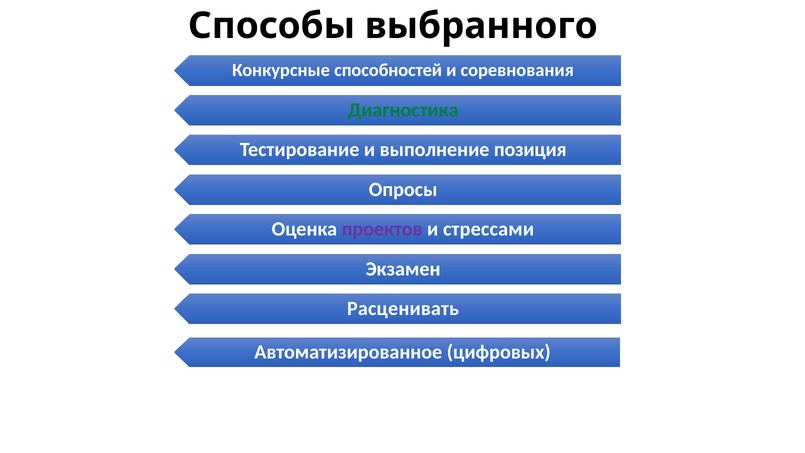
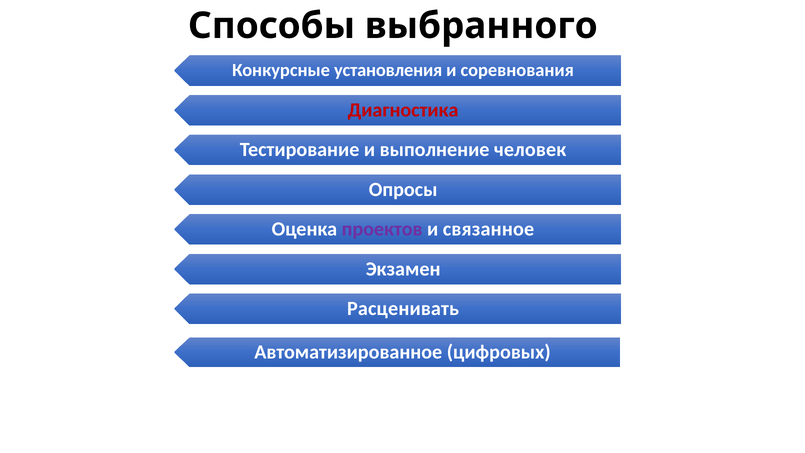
способностей: способностей -> установления
Диагностика colour: green -> red
позиция: позиция -> человек
стрессами: стрессами -> связанное
